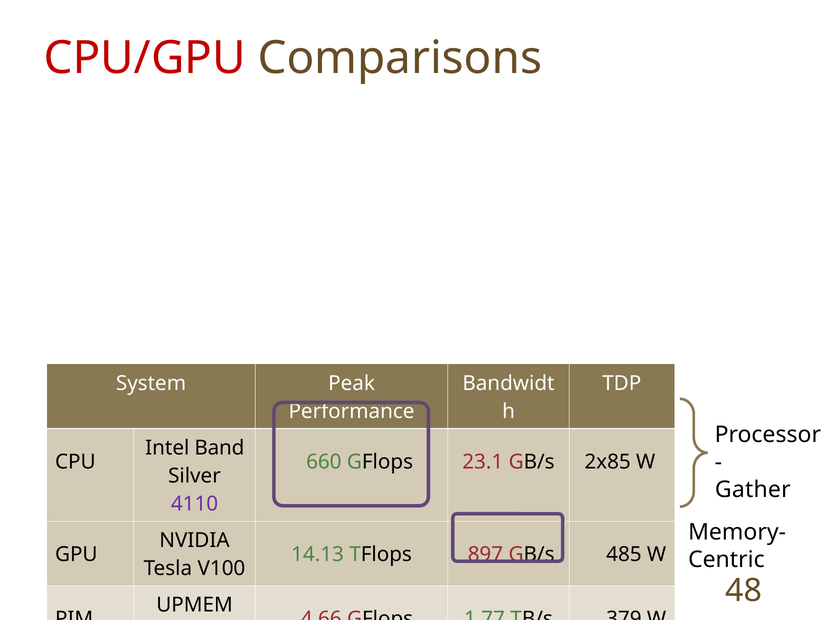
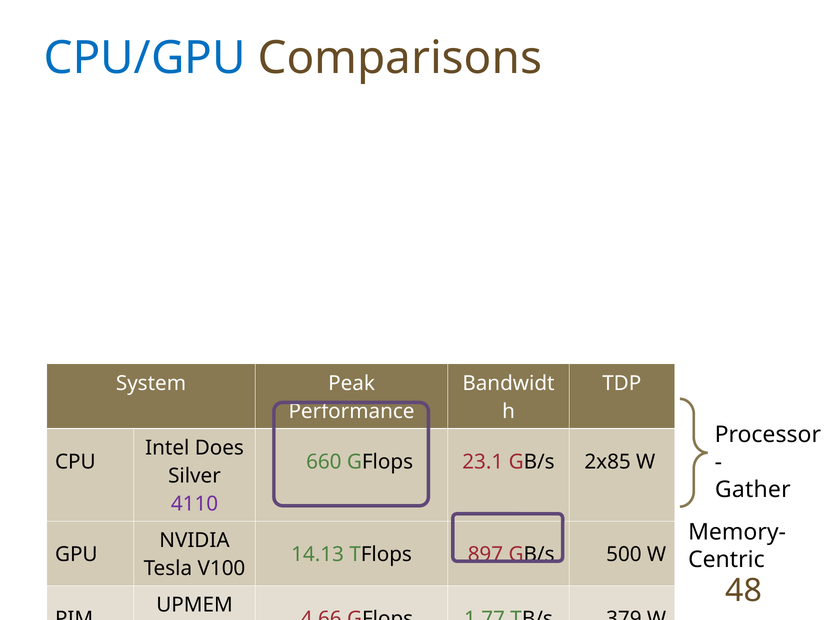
CPU/GPU colour: red -> blue
Band: Band -> Does
485: 485 -> 500
